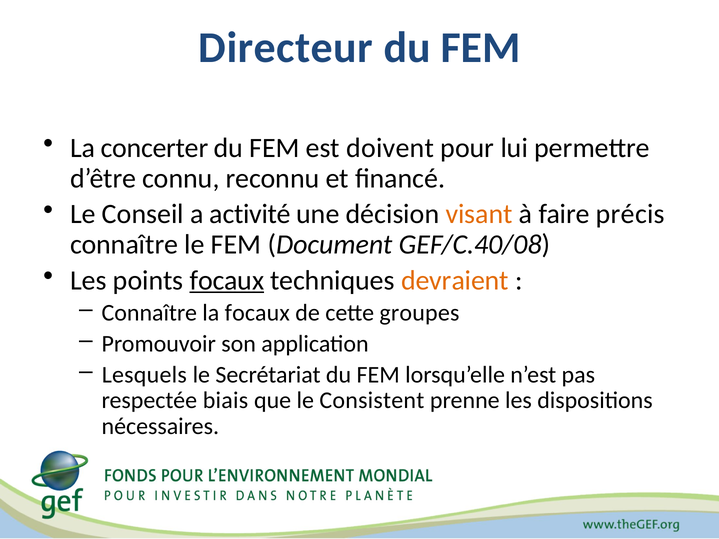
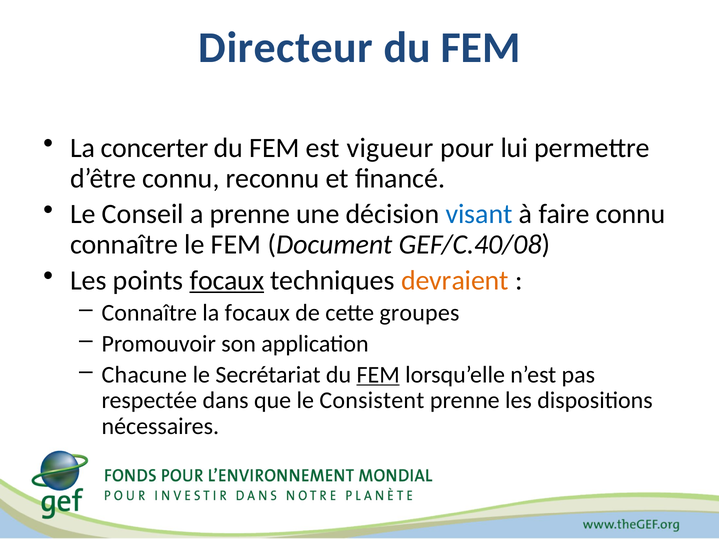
doivent: doivent -> vigueur
a activité: activité -> prenne
visant colour: orange -> blue
faire précis: précis -> connu
Lesquels: Lesquels -> Chacune
FEM at (378, 375) underline: none -> present
biais: biais -> dans
